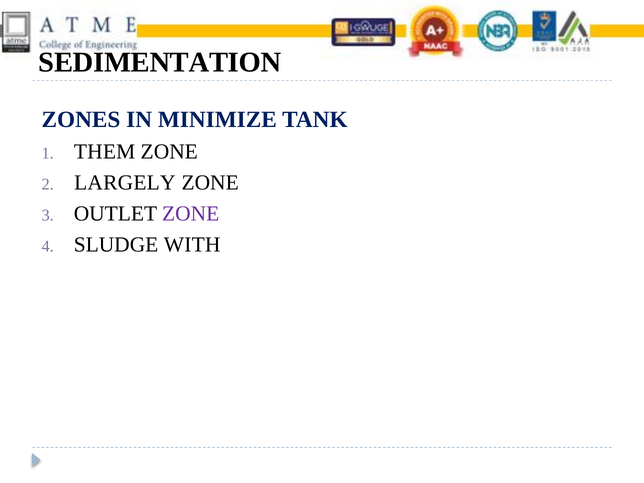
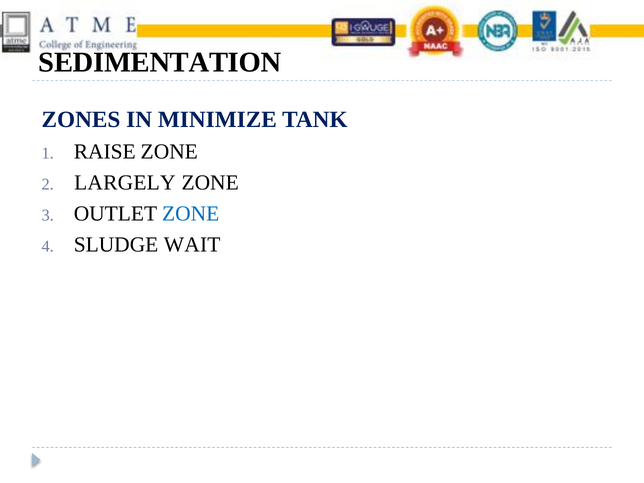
THEM: THEM -> RAISE
ZONE at (191, 214) colour: purple -> blue
WITH: WITH -> WAIT
